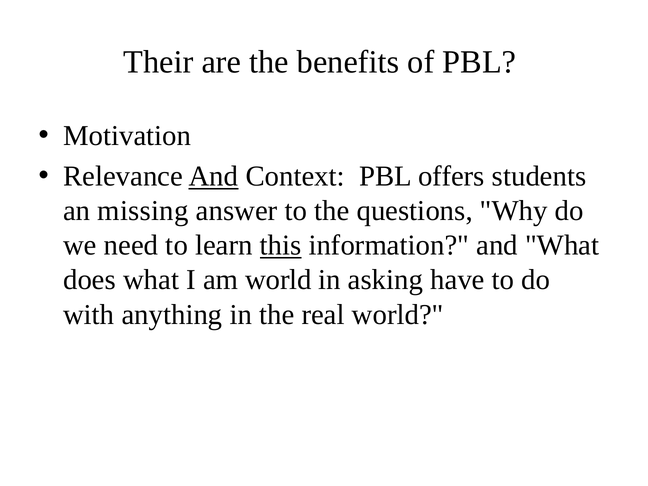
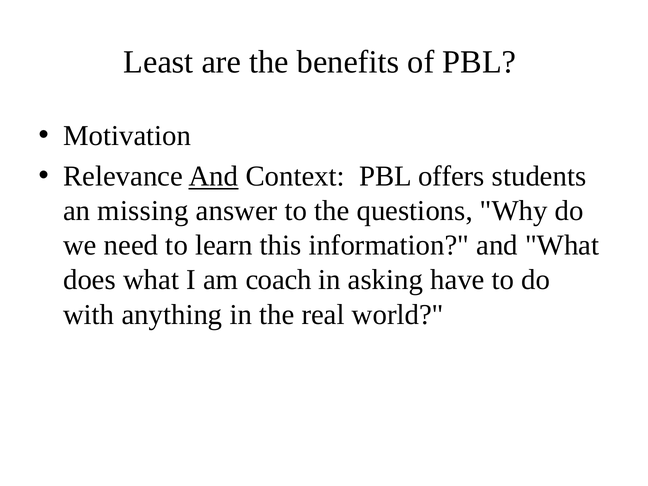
Their: Their -> Least
this underline: present -> none
am world: world -> coach
